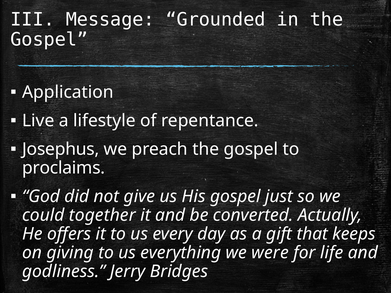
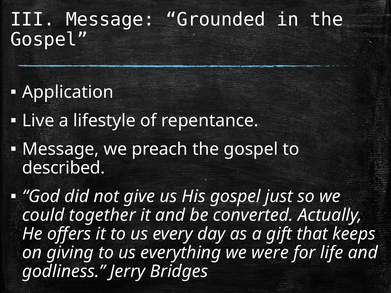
Josephus at (61, 149): Josephus -> Message
proclaims: proclaims -> described
